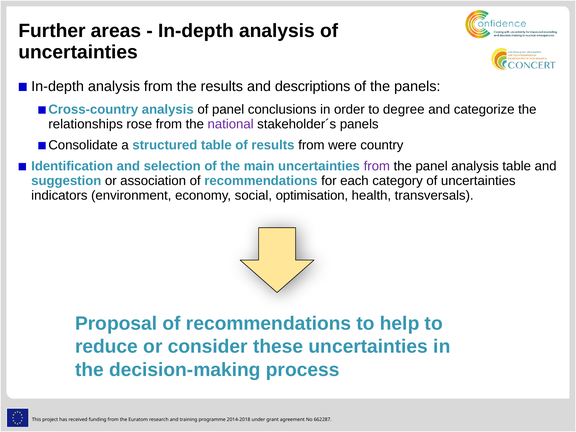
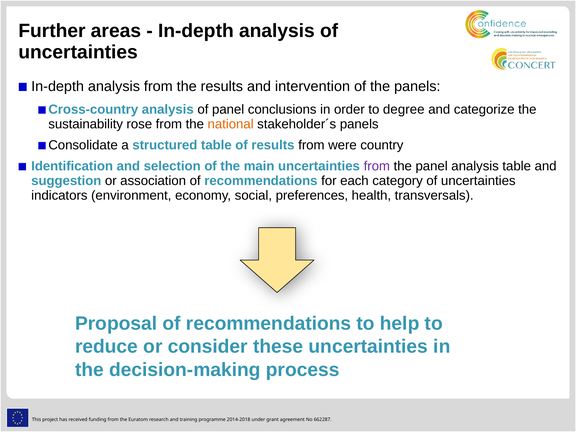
descriptions: descriptions -> intervention
relationships: relationships -> sustainability
national colour: purple -> orange
optimisation: optimisation -> preferences
